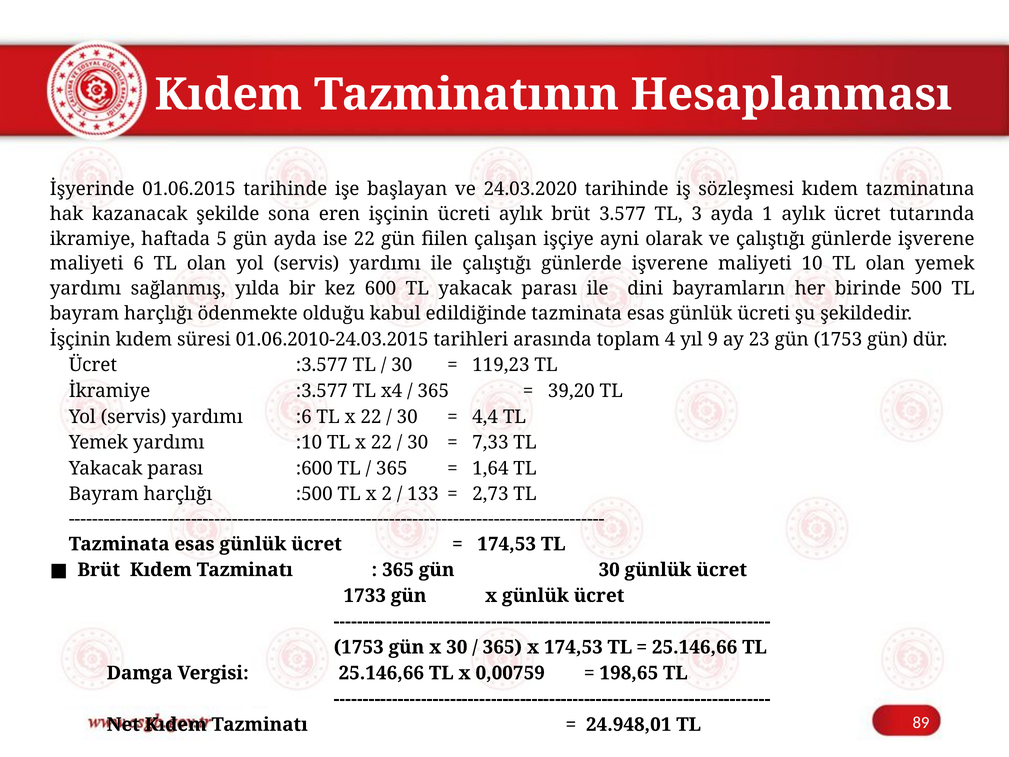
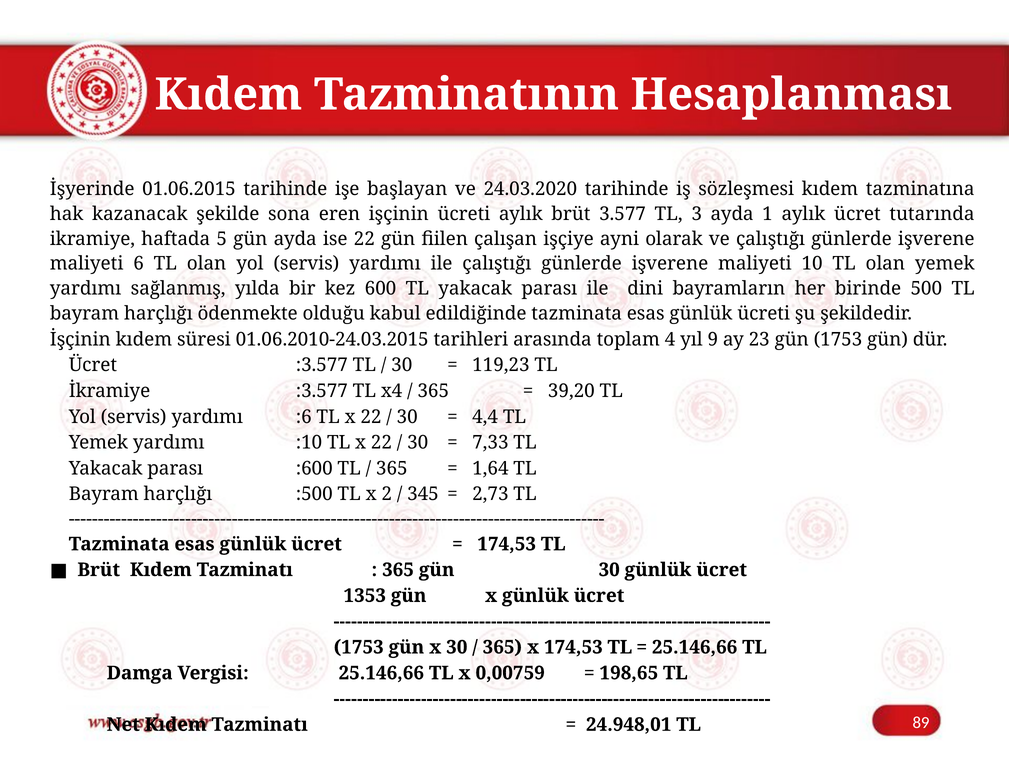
133: 133 -> 345
1733: 1733 -> 1353
